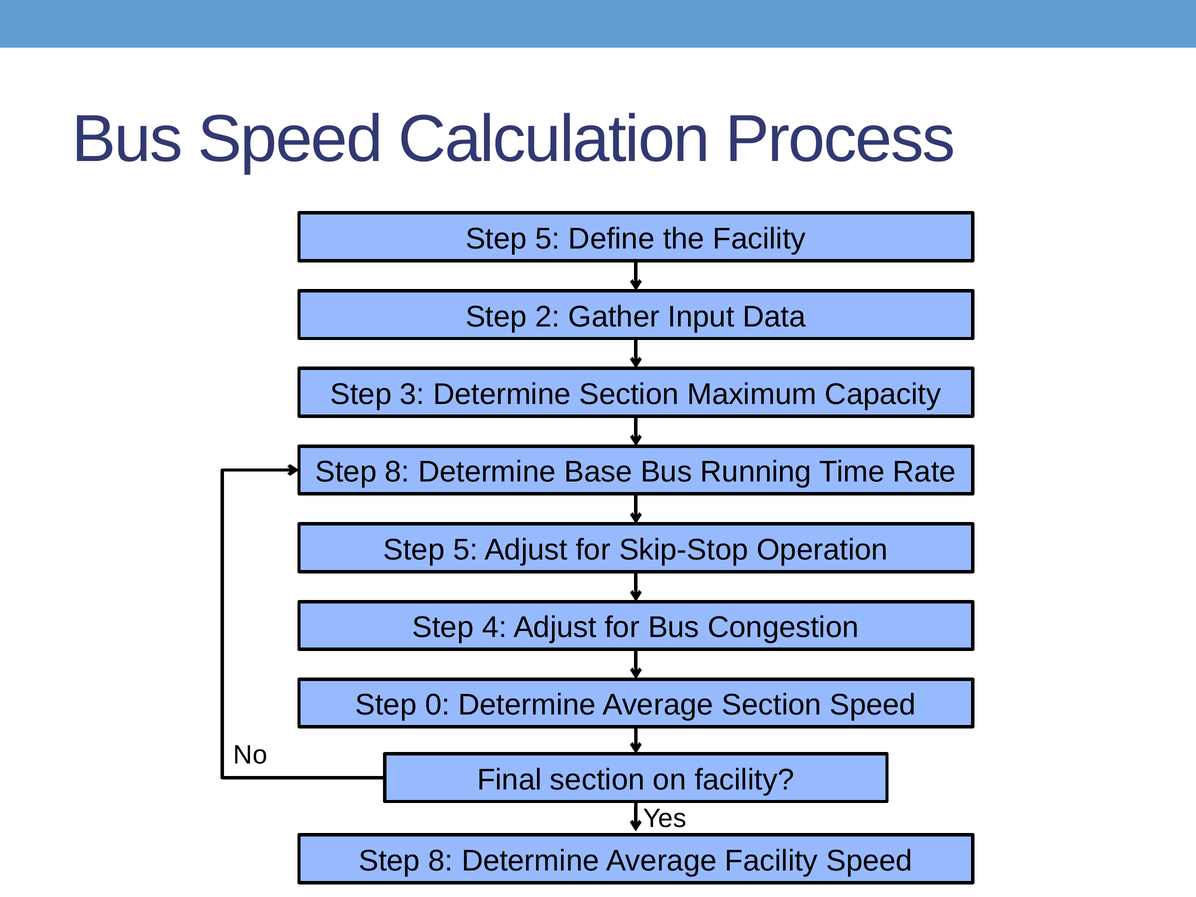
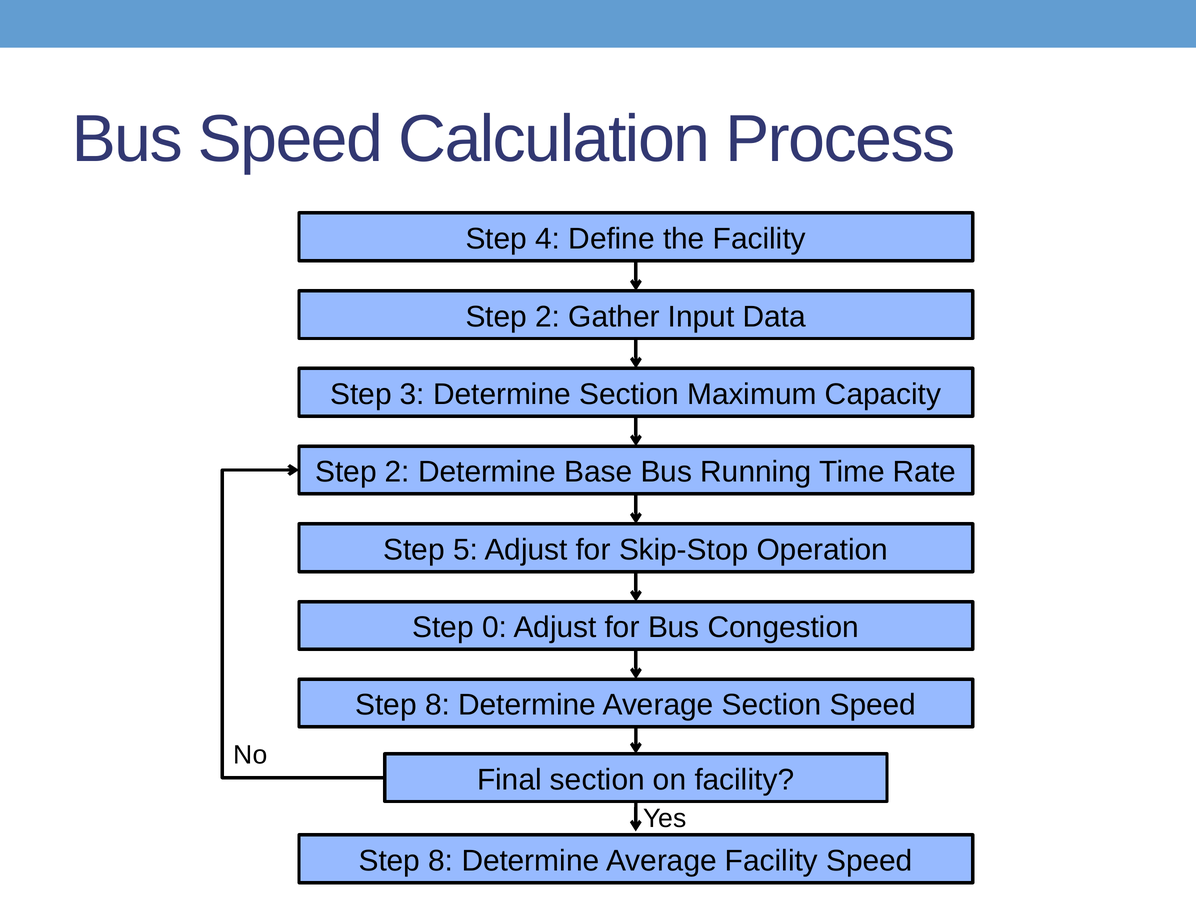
5 at (548, 239): 5 -> 4
8 at (397, 472): 8 -> 2
4: 4 -> 0
0 at (437, 705): 0 -> 8
